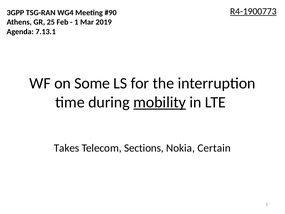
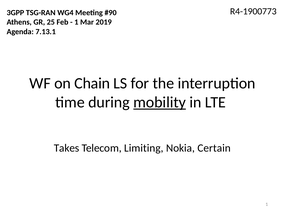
R4-1900773 underline: present -> none
Some: Some -> Chain
Sections: Sections -> Limiting
